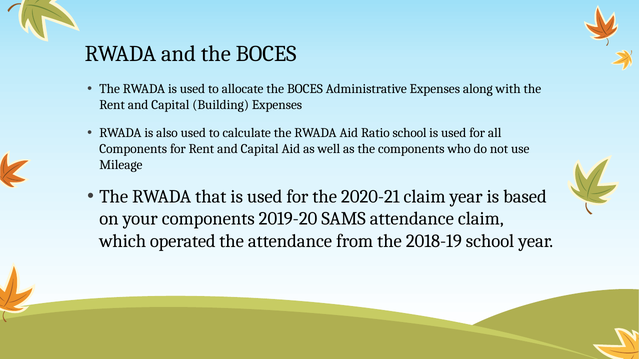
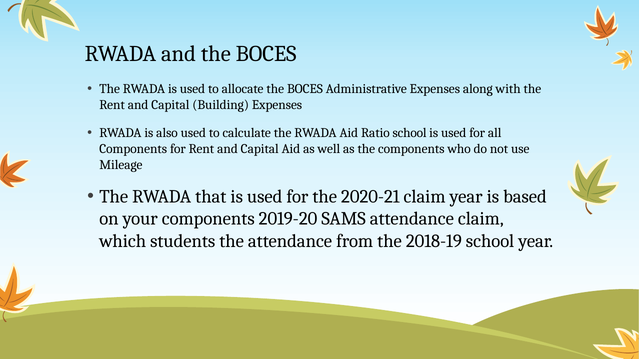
operated: operated -> students
